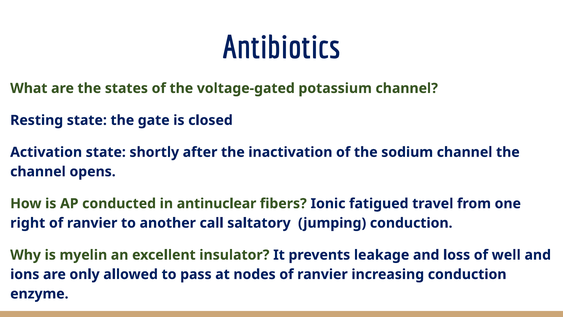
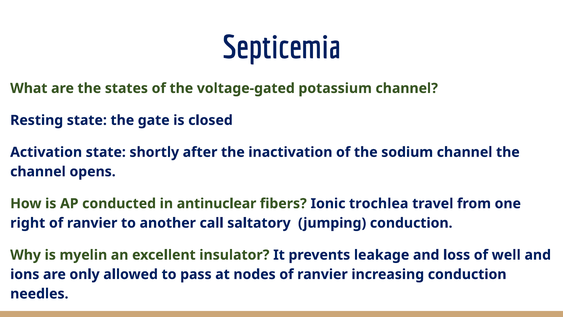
Antibiotics: Antibiotics -> Septicemia
fatigued: fatigued -> trochlea
enzyme: enzyme -> needles
